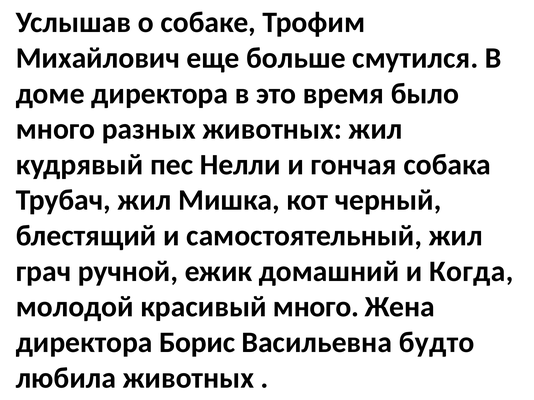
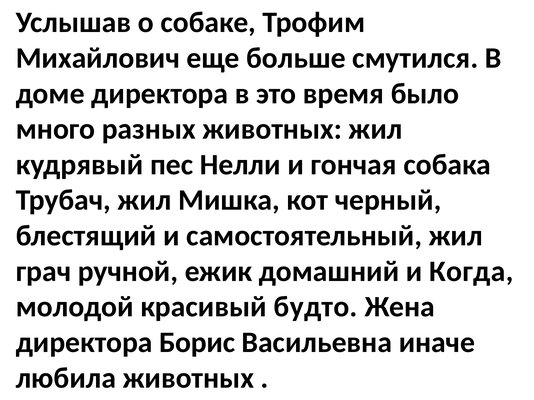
красивый много: много -> будто
будто: будто -> иначе
